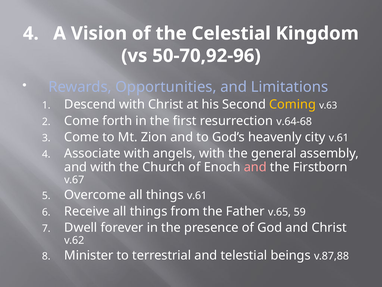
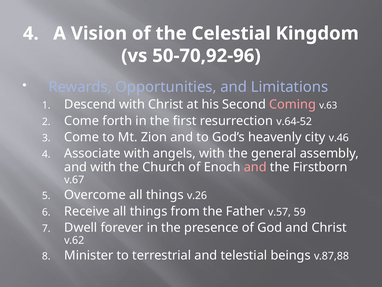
Coming colour: yellow -> pink
v.64-68: v.64-68 -> v.64-52
city v.61: v.61 -> v.46
things v.61: v.61 -> v.26
v.65: v.65 -> v.57
